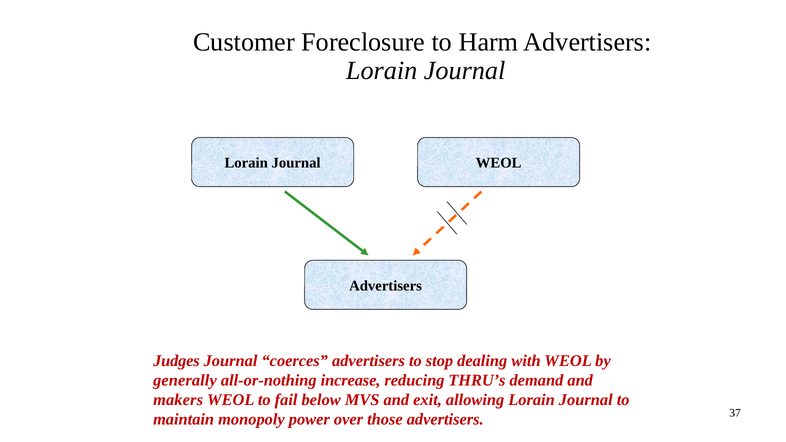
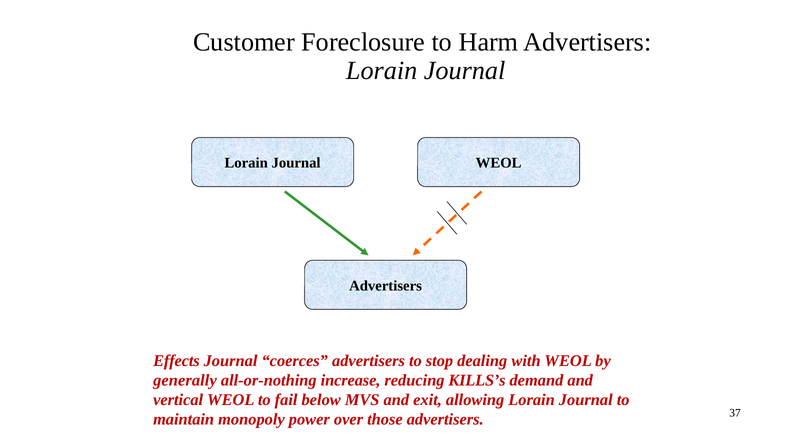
Judges: Judges -> Effects
THRU’s: THRU’s -> KILLS’s
makers: makers -> vertical
